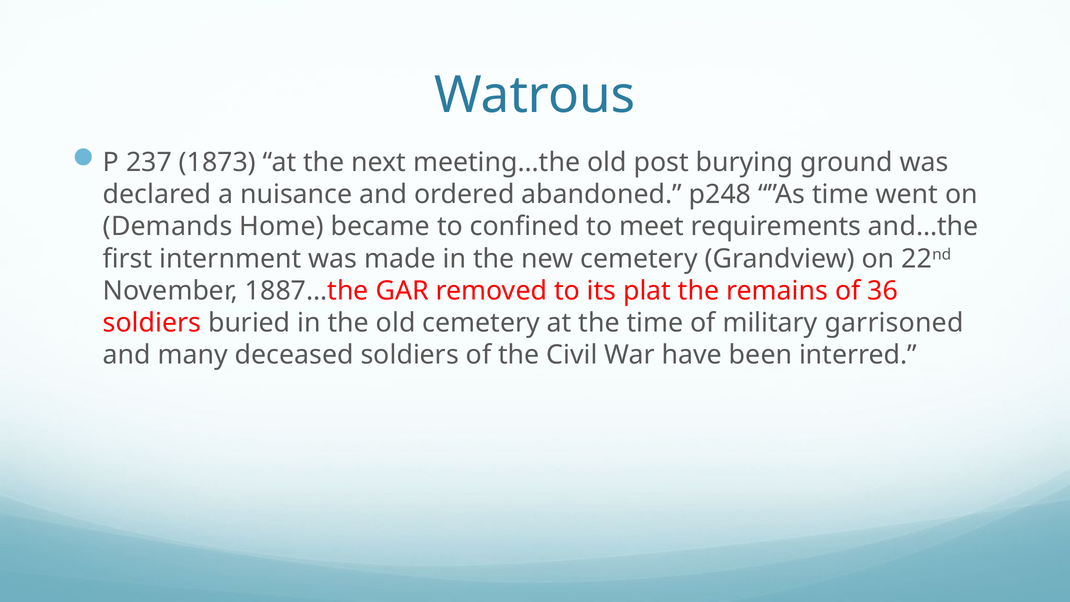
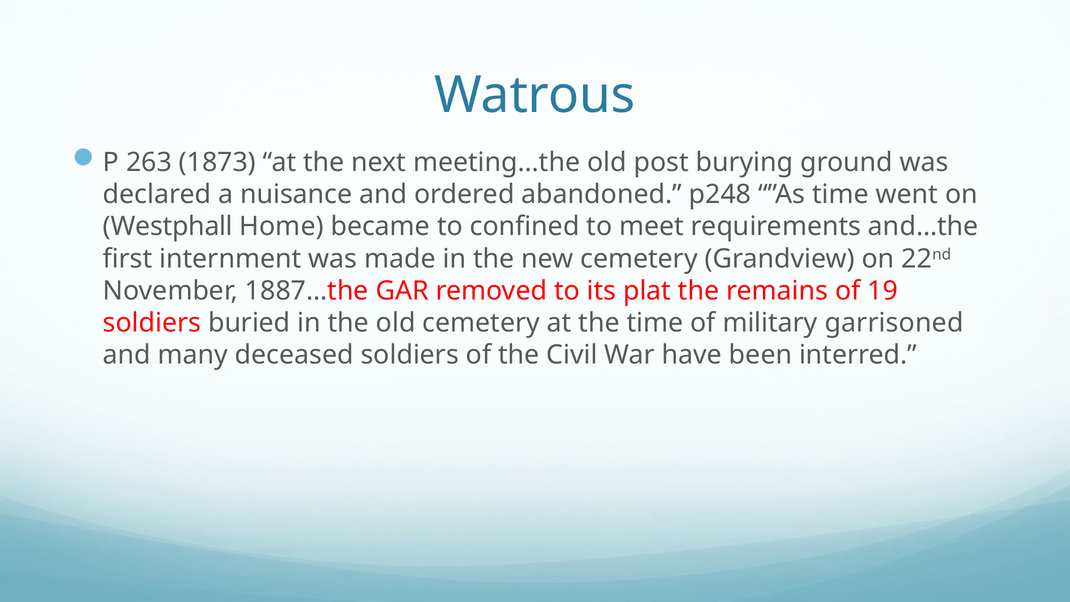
237: 237 -> 263
Demands: Demands -> Westphall
36: 36 -> 19
